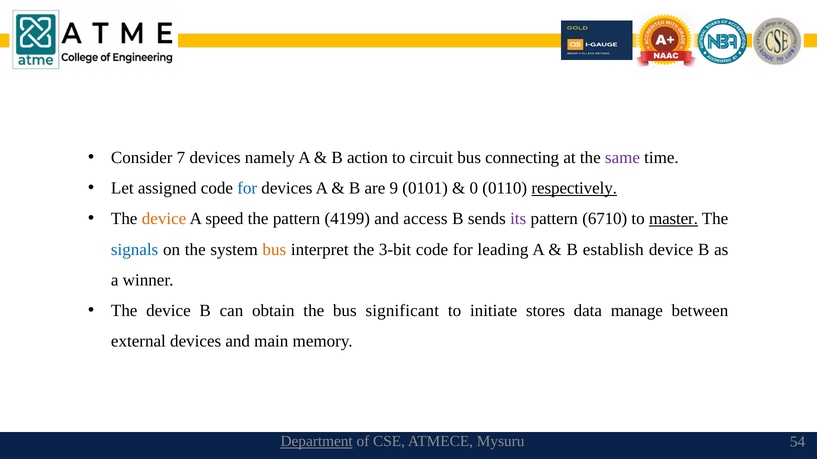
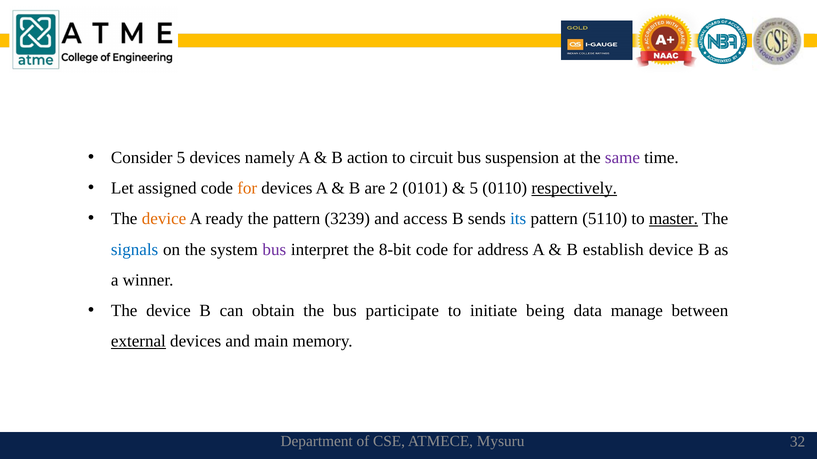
Consider 7: 7 -> 5
connecting: connecting -> suspension
for at (247, 188) colour: blue -> orange
9: 9 -> 2
0 at (474, 188): 0 -> 5
speed: speed -> ready
4199: 4199 -> 3239
its colour: purple -> blue
6710: 6710 -> 5110
bus at (274, 250) colour: orange -> purple
3-bit: 3-bit -> 8-bit
leading: leading -> address
significant: significant -> participate
stores: stores -> being
external underline: none -> present
Department underline: present -> none
54: 54 -> 32
